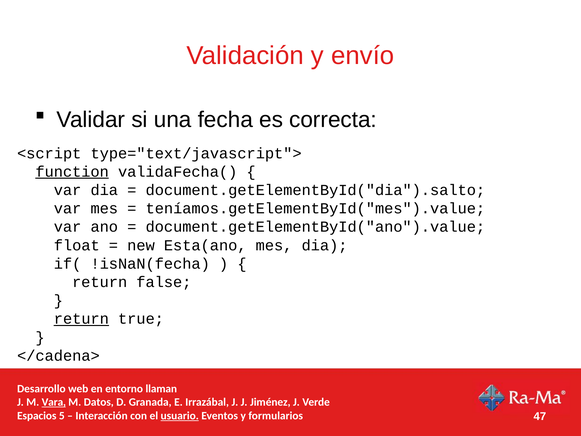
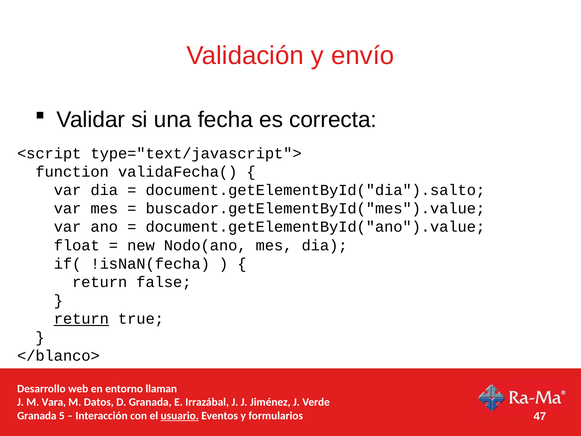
function underline: present -> none
teníamos.getElementById("mes").value: teníamos.getElementById("mes").value -> buscador.getElementById("mes").value
Esta(ano: Esta(ano -> Nodo(ano
</cadena>: </cadena> -> </blanco>
Vara underline: present -> none
Espacios at (37, 416): Espacios -> Granada
